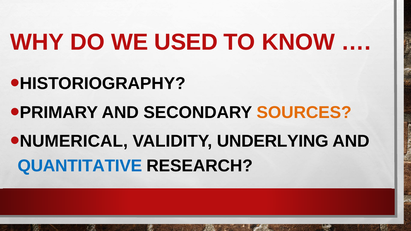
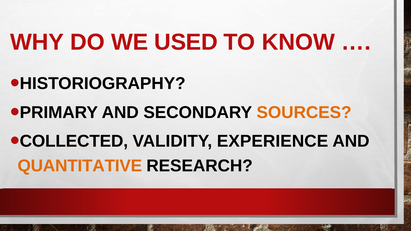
NUMERICAL: NUMERICAL -> COLLECTED
UNDERLYING: UNDERLYING -> EXPERIENCE
QUANTITATIVE colour: blue -> orange
